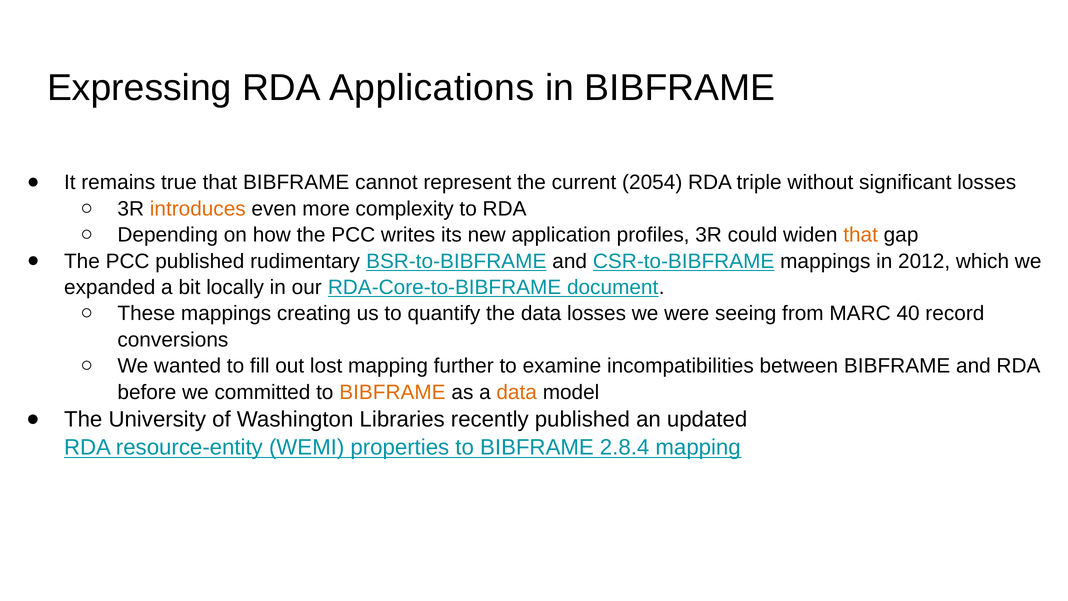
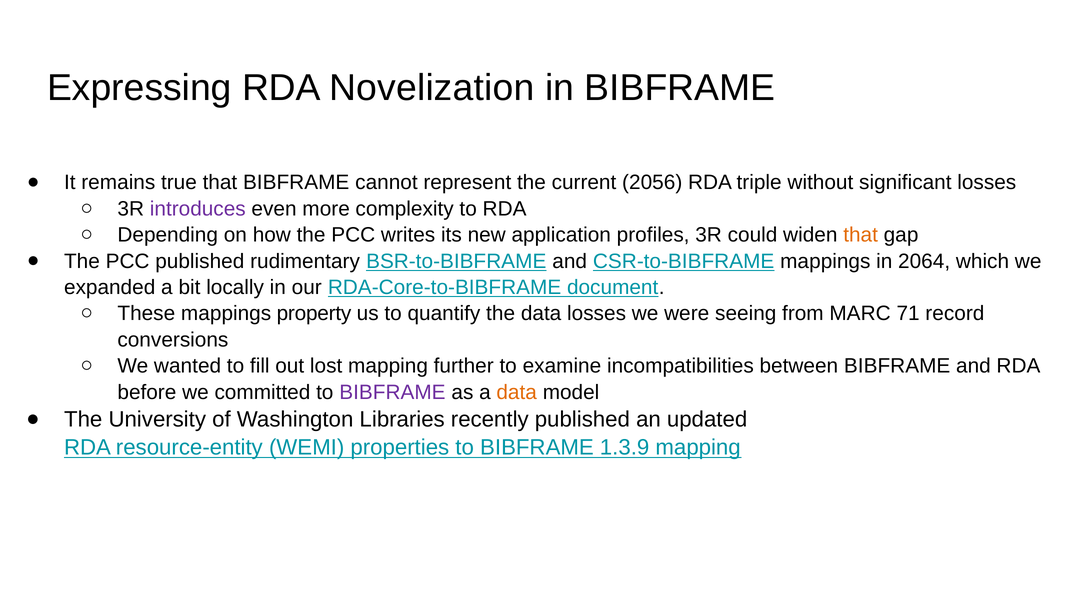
Applications: Applications -> Novelization
2054: 2054 -> 2056
introduces colour: orange -> purple
2012: 2012 -> 2064
creating: creating -> property
40: 40 -> 71
BIBFRAME at (392, 392) colour: orange -> purple
2.8.4: 2.8.4 -> 1.3.9
